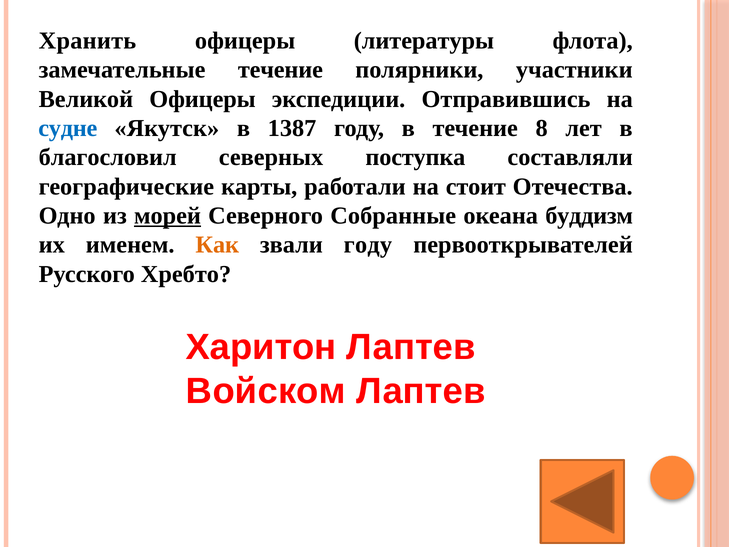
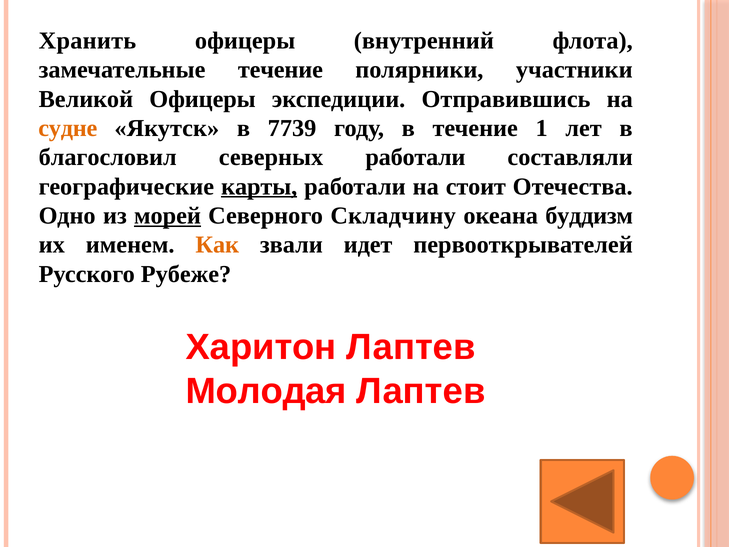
литературы: литературы -> внутренний
судне colour: blue -> orange
1387: 1387 -> 7739
8: 8 -> 1
северных поступка: поступка -> работали
карты underline: none -> present
Собранные: Собранные -> Складчину
звали году: году -> идет
Хребто: Хребто -> Рубеже
Войском: Войском -> Молодая
